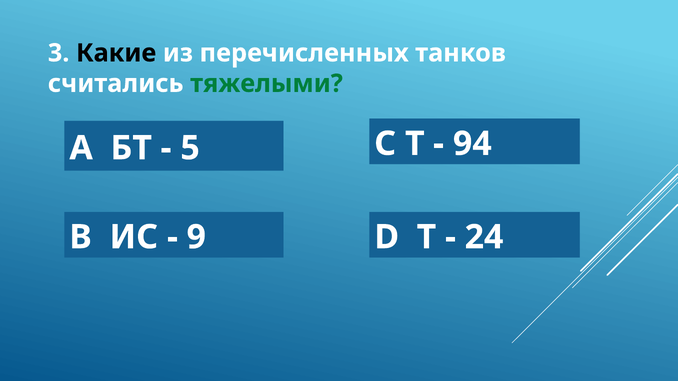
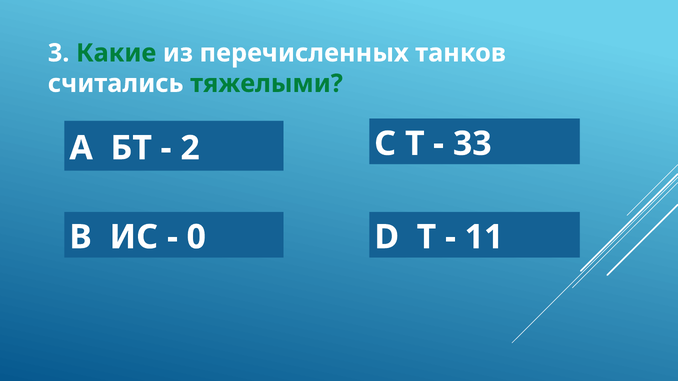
Какие colour: black -> green
94: 94 -> 33
5: 5 -> 2
9: 9 -> 0
24: 24 -> 11
